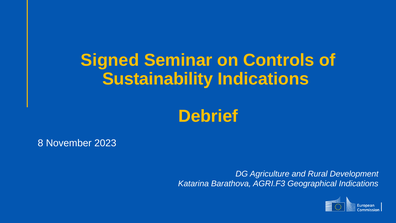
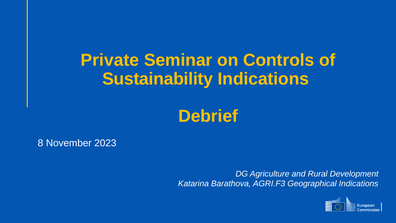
Signed: Signed -> Private
